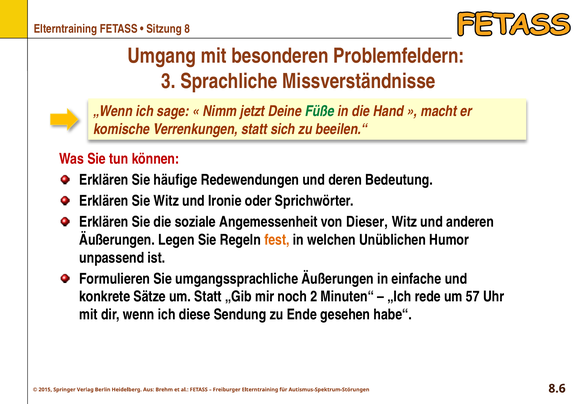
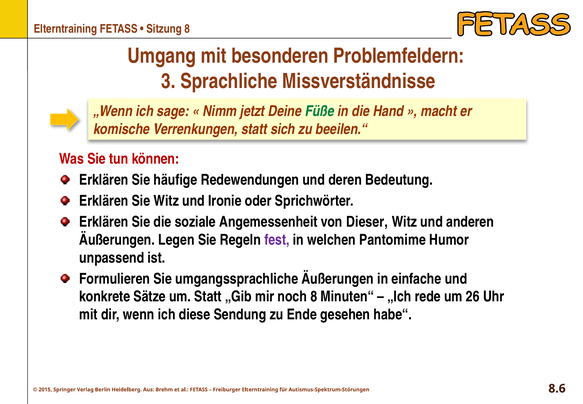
fest colour: orange -> purple
Unüblichen: Unüblichen -> Pantomime
noch 2: 2 -> 8
57: 57 -> 26
